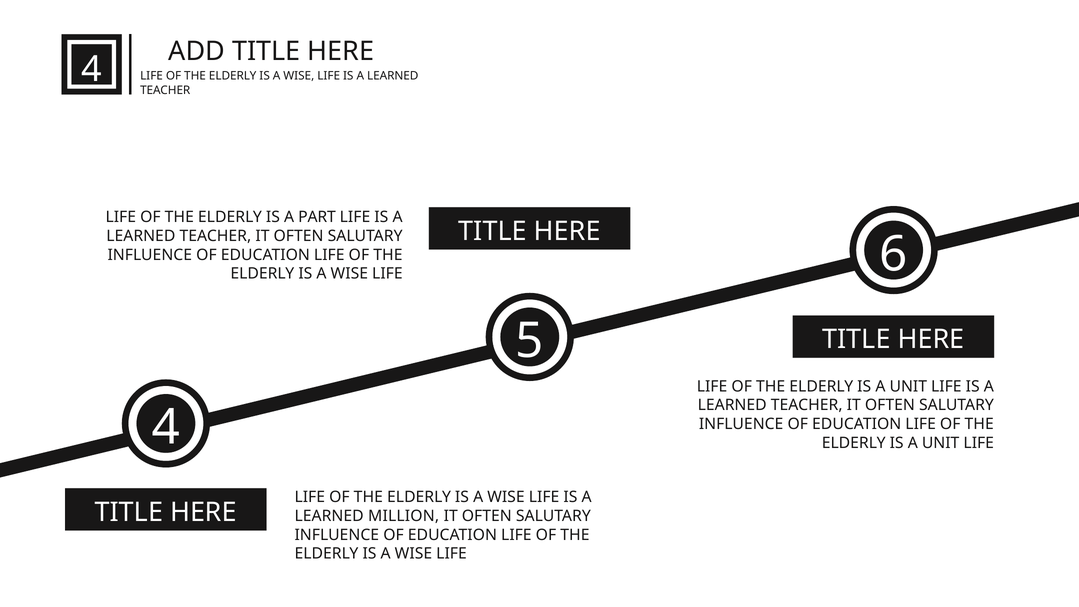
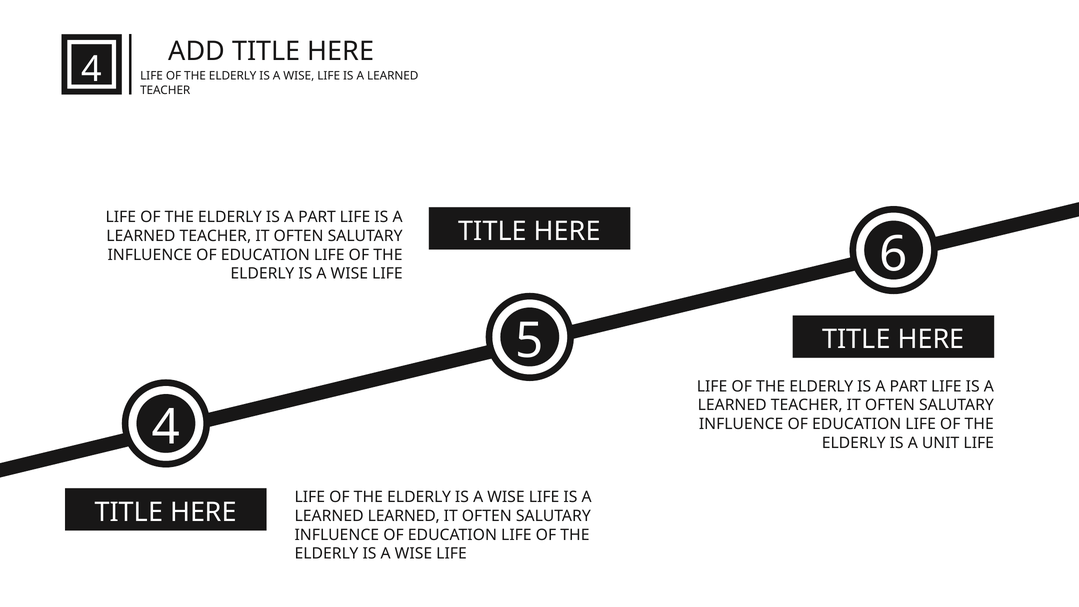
UNIT at (908, 386): UNIT -> PART
LEARNED MILLION: MILLION -> LEARNED
